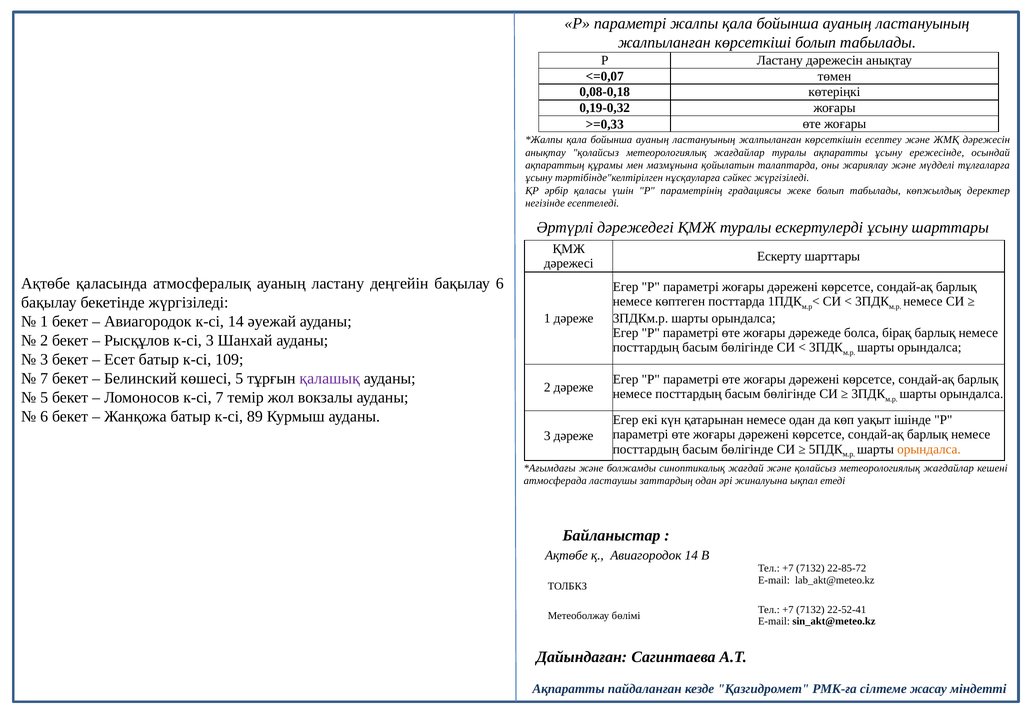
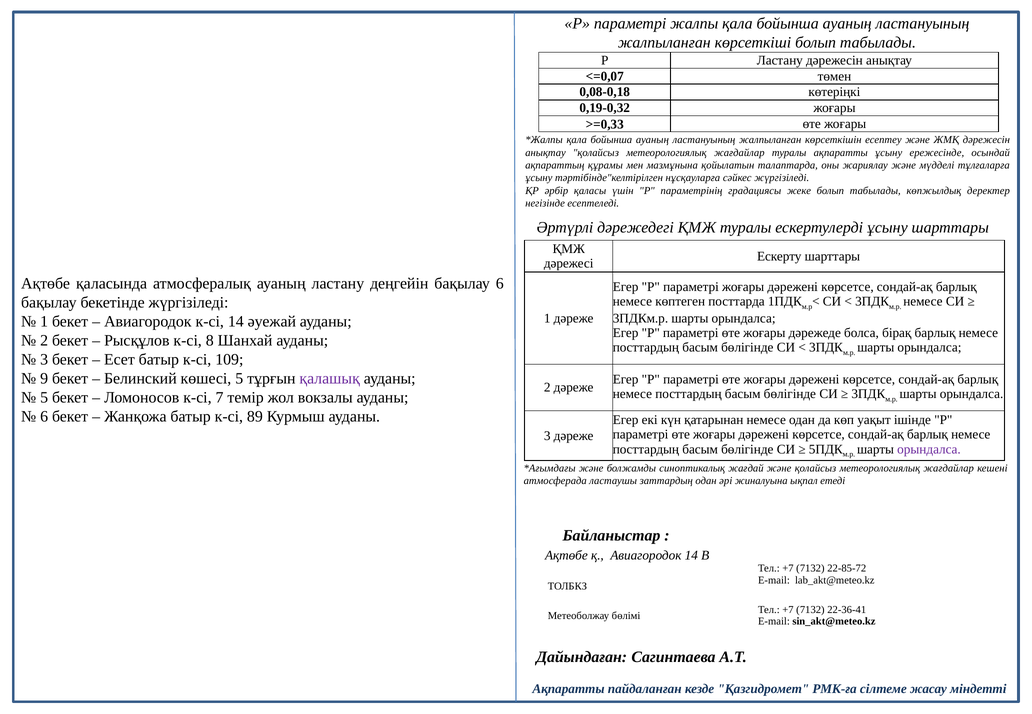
к-сі 3: 3 -> 8
7 at (44, 379): 7 -> 9
орындалса at (929, 449) colour: orange -> purple
22-52-41: 22-52-41 -> 22-36-41
